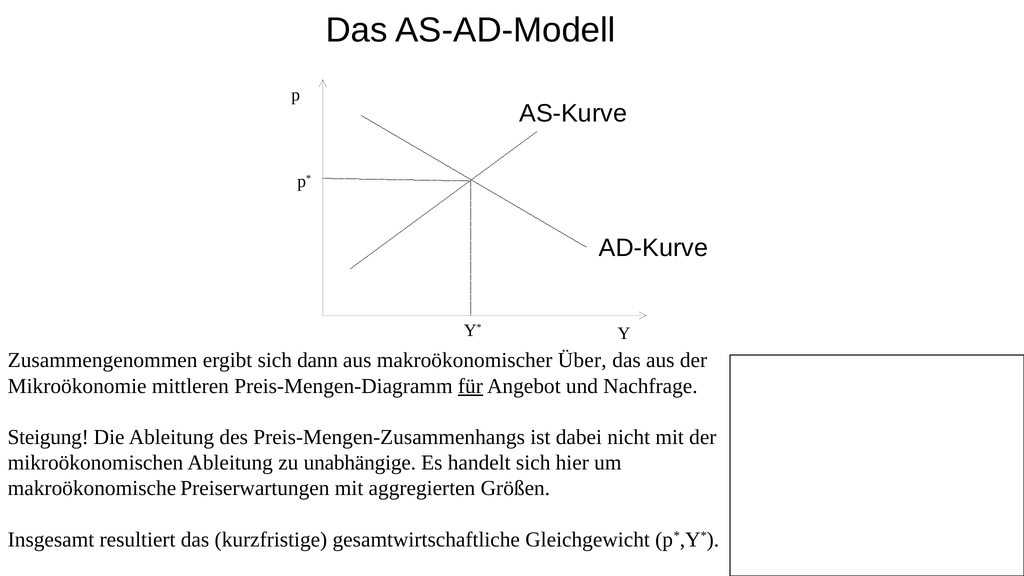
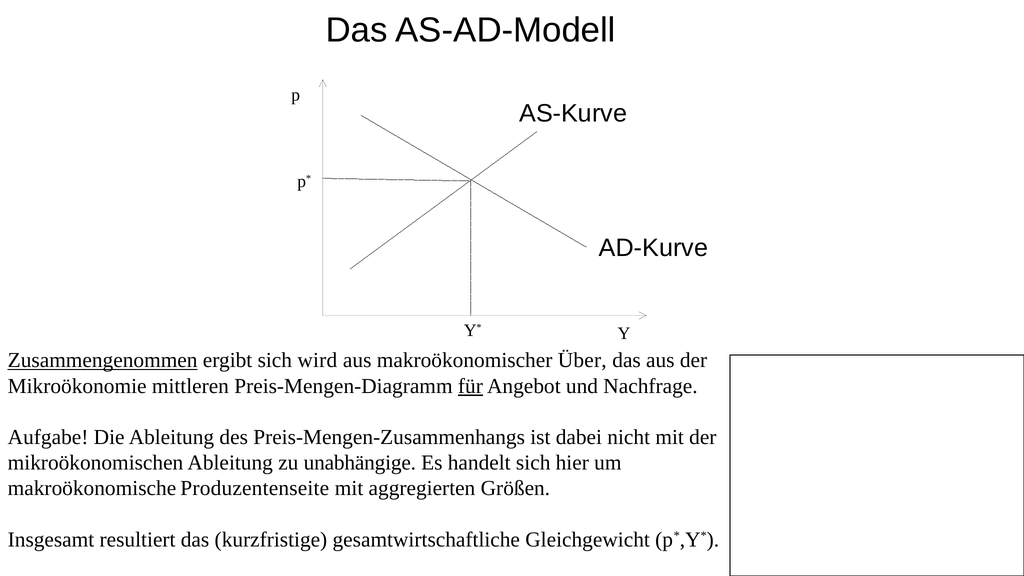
Zusammengenommen underline: none -> present
dann: dann -> wird
Steigung: Steigung -> Aufgabe
Preiserwartungen: Preiserwartungen -> Produzentenseite
